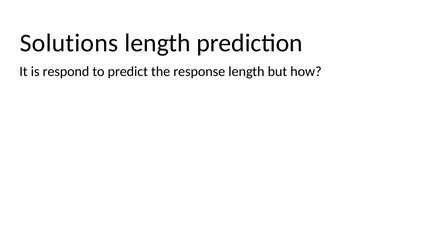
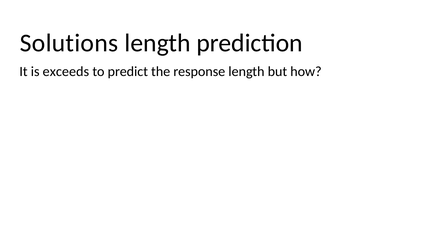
respond: respond -> exceeds
